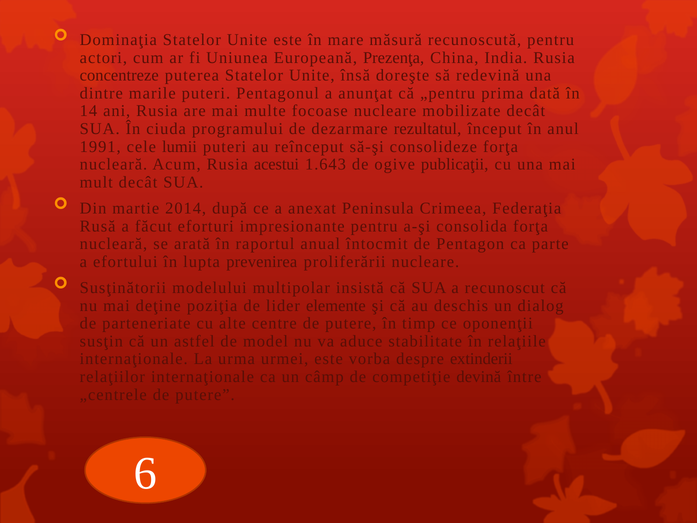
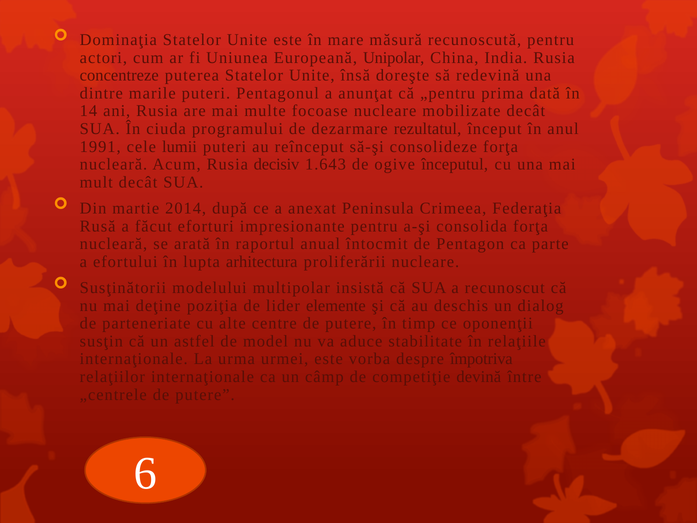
Prezenţa: Prezenţa -> Unipolar
acestui: acestui -> decisiv
publicaţii: publicaţii -> începutul
prevenirea: prevenirea -> arhitectura
extinderii: extinderii -> împotriva
